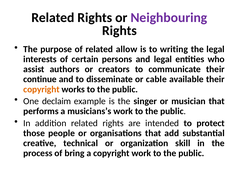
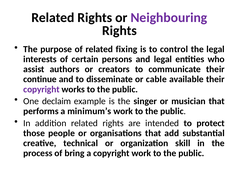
allow: allow -> fixing
writing: writing -> control
copyright at (41, 89) colour: orange -> purple
musicians’s: musicians’s -> minimum’s
